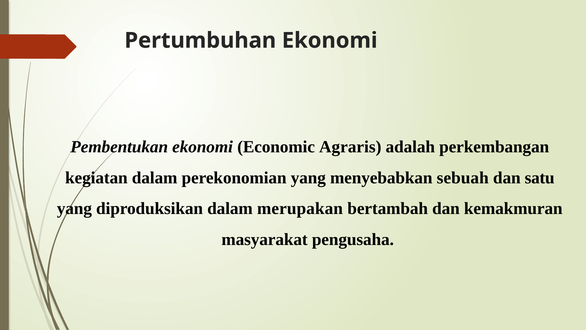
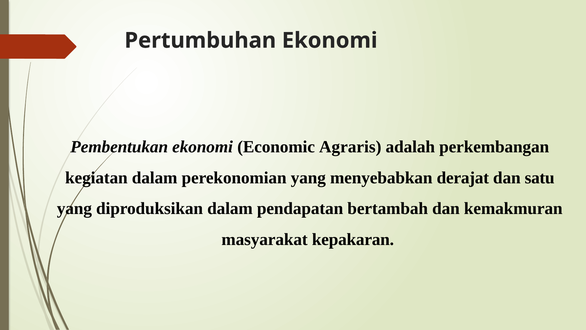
sebuah: sebuah -> derajat
merupakan: merupakan -> pendapatan
pengusaha: pengusaha -> kepakaran
